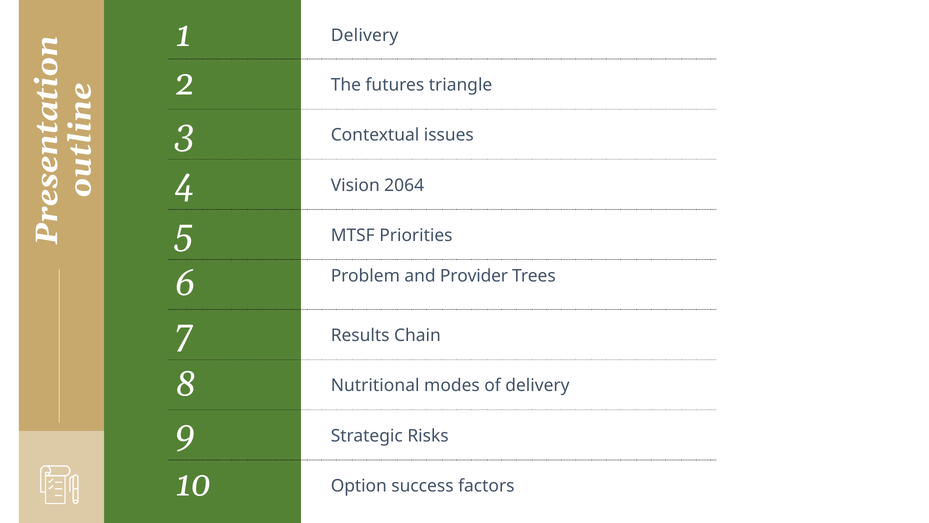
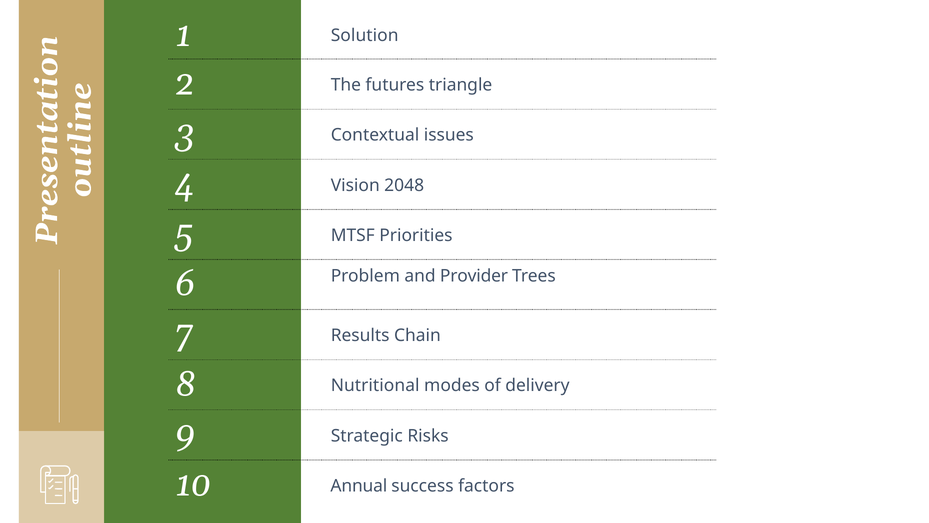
1 Delivery: Delivery -> Solution
2064: 2064 -> 2048
Option: Option -> Annual
